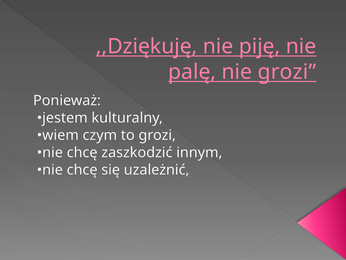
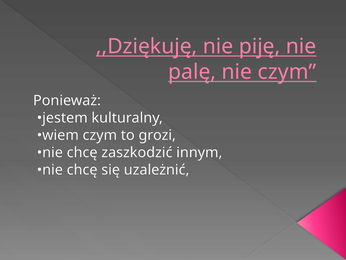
nie grozi: grozi -> czym
